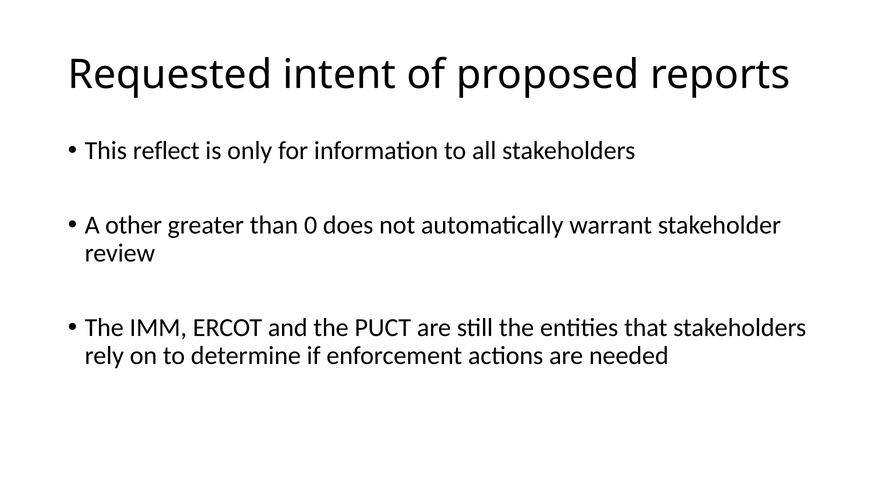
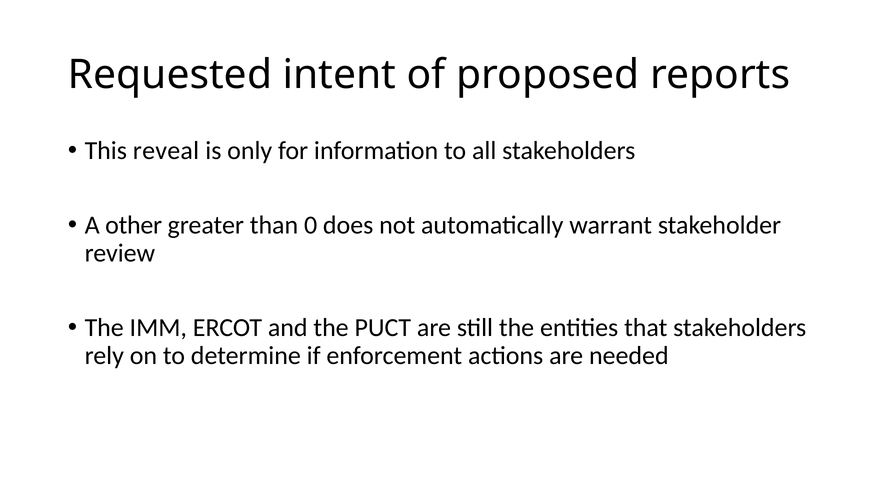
reflect: reflect -> reveal
